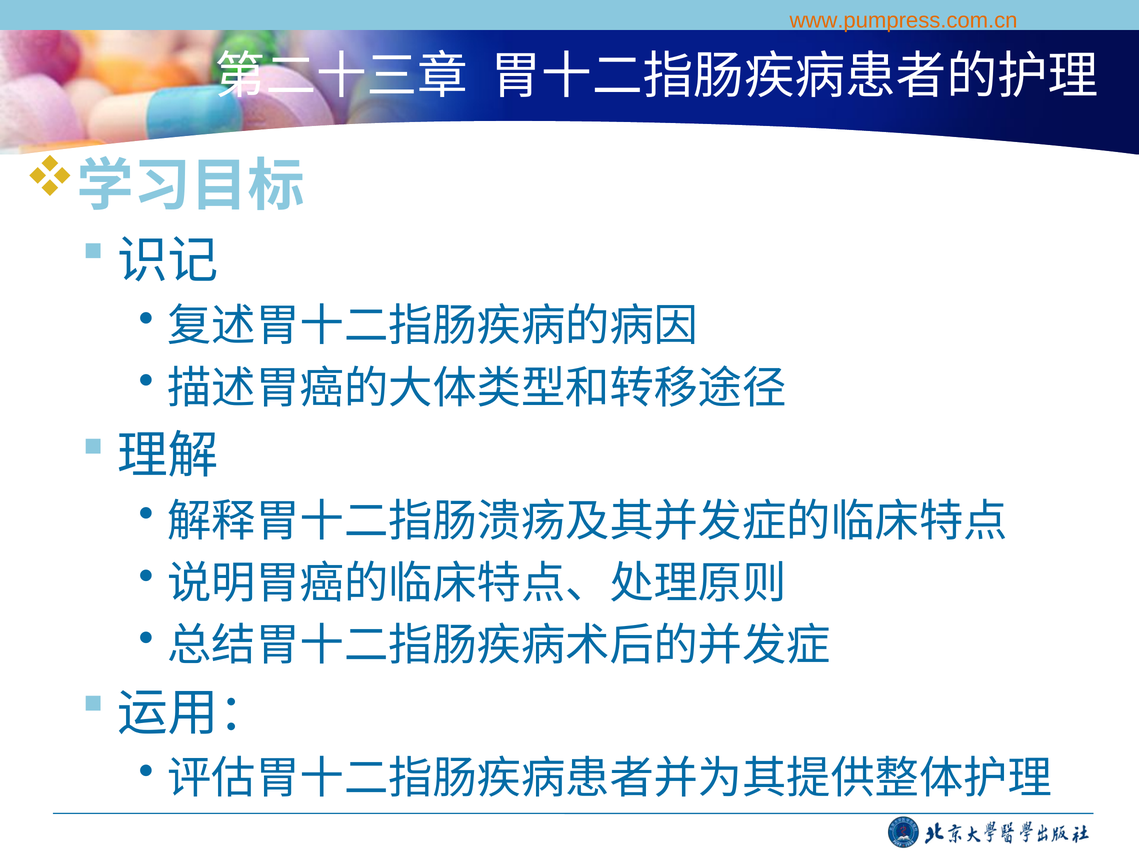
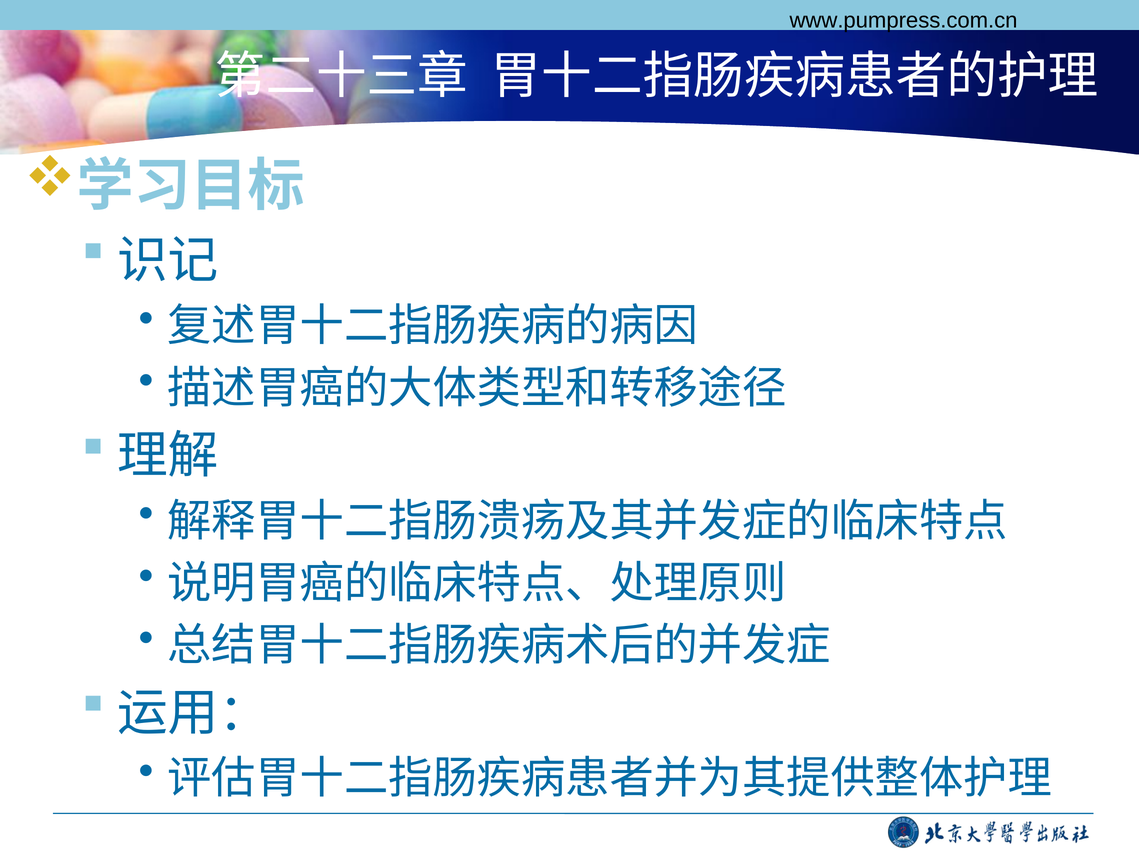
www.pumpress.com.cn colour: orange -> black
